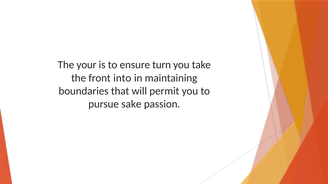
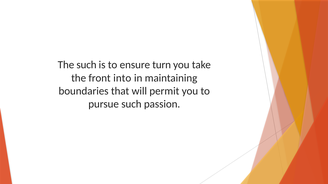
The your: your -> such
pursue sake: sake -> such
